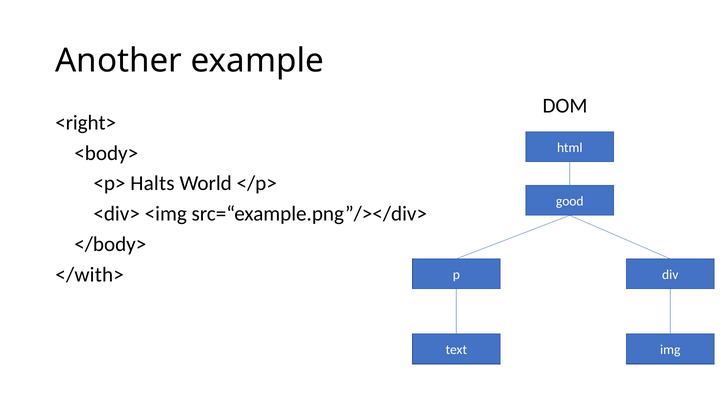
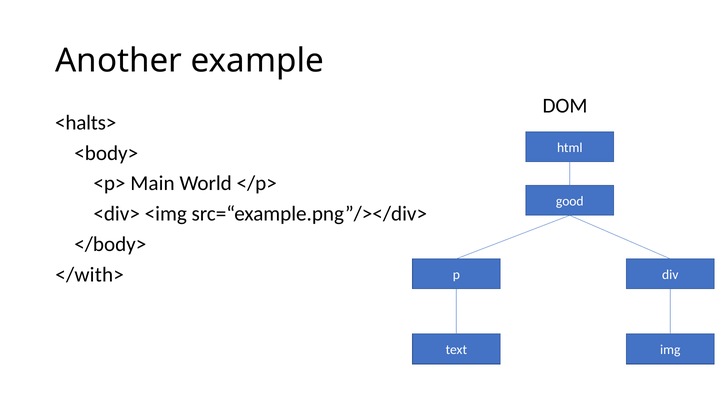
<right>: <right> -> <halts>
Halts: Halts -> Main
